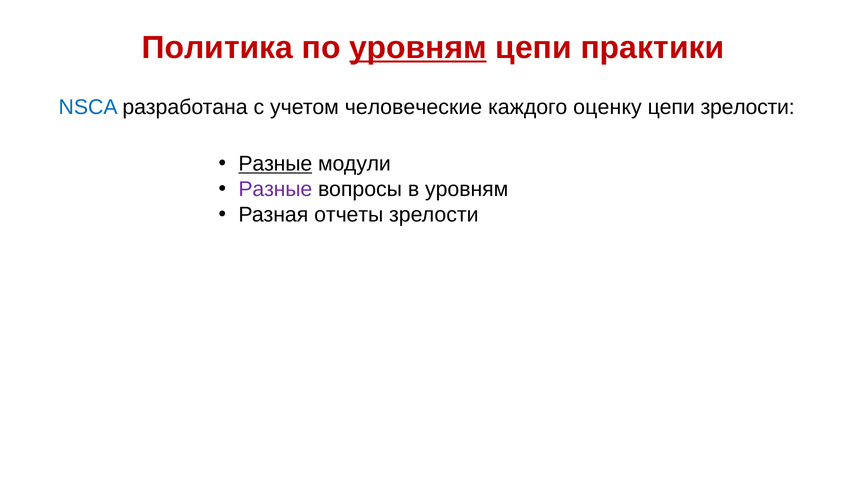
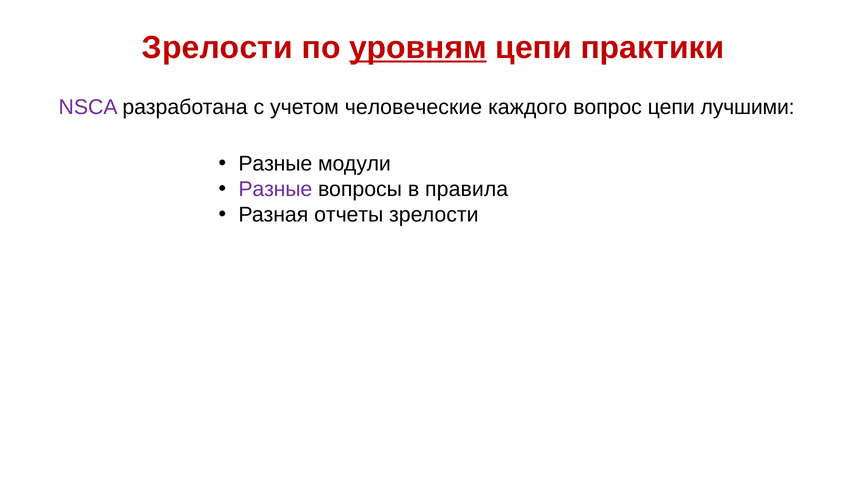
Политика at (217, 48): Политика -> Зрелости
NSCA colour: blue -> purple
оценку: оценку -> вопрос
цепи зрелости: зрелости -> лучшими
Разные at (275, 164) underline: present -> none
в уровням: уровням -> правила
